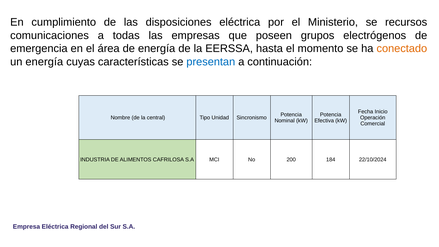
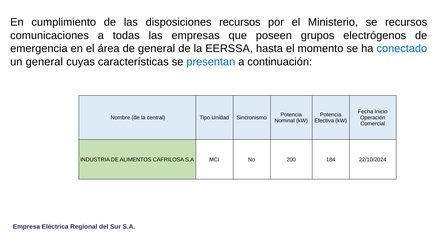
disposiciones eléctrica: eléctrica -> recursos
de energía: energía -> general
conectado colour: orange -> blue
un energía: energía -> general
